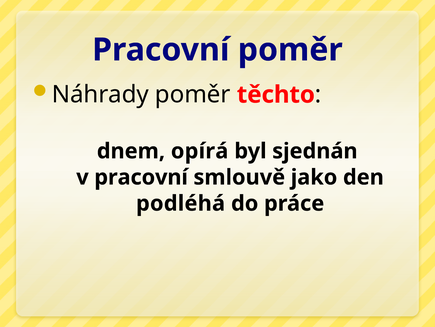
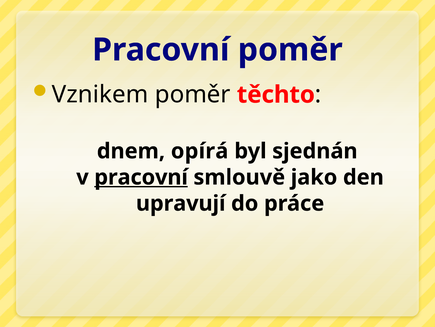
Náhrady: Náhrady -> Vznikem
pracovní at (141, 177) underline: none -> present
podléhá: podléhá -> upravují
